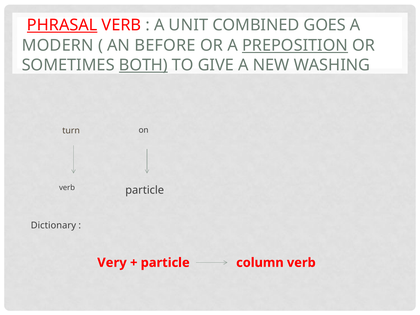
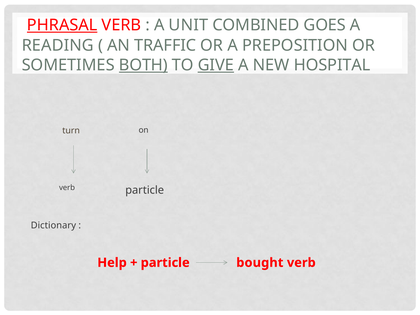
MODERN: MODERN -> READING
BEFORE: BEFORE -> TRAFFIC
PREPOSITION underline: present -> none
GIVE underline: none -> present
WASHING: WASHING -> HOSPITAL
Very: Very -> Help
column: column -> bought
